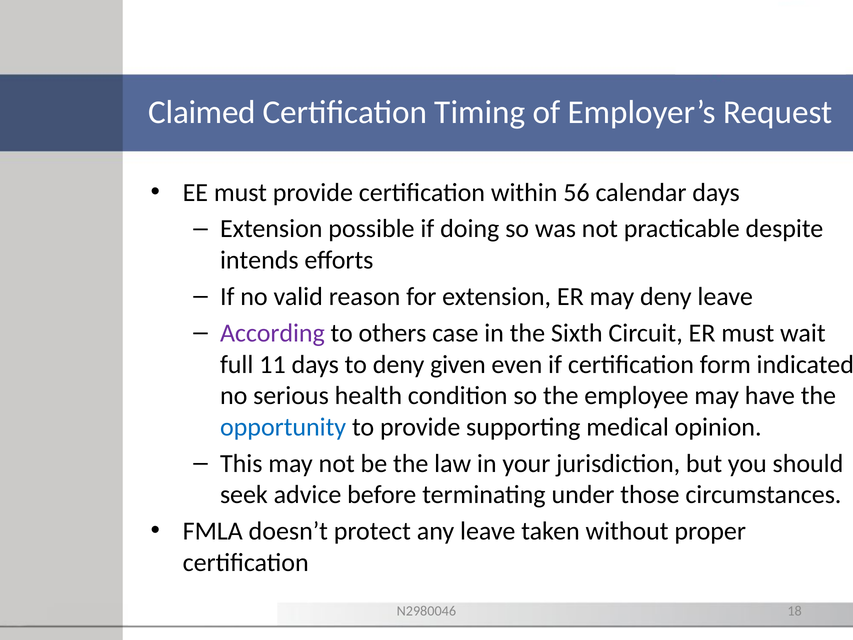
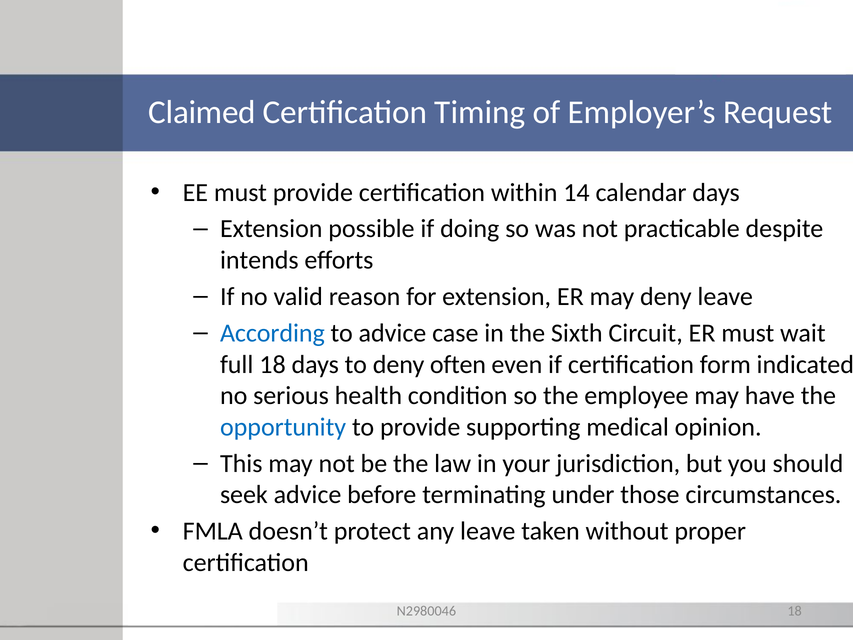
56: 56 -> 14
According colour: purple -> blue
to others: others -> advice
full 11: 11 -> 18
given: given -> often
